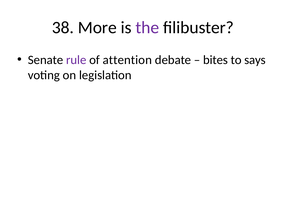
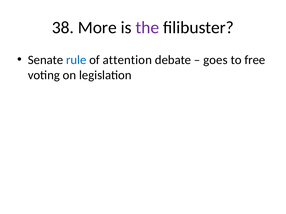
rule colour: purple -> blue
bites: bites -> goes
says: says -> free
